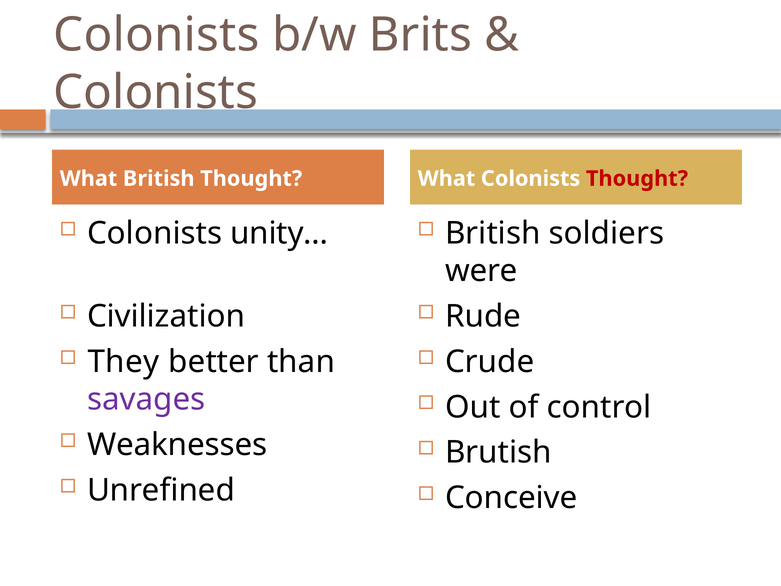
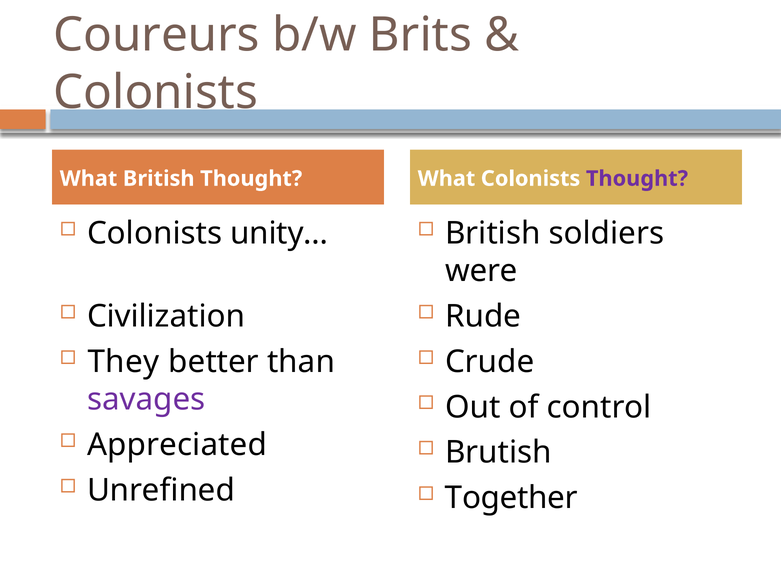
Colonists at (156, 35): Colonists -> Coureurs
Thought at (637, 179) colour: red -> purple
Weaknesses: Weaknesses -> Appreciated
Conceive: Conceive -> Together
